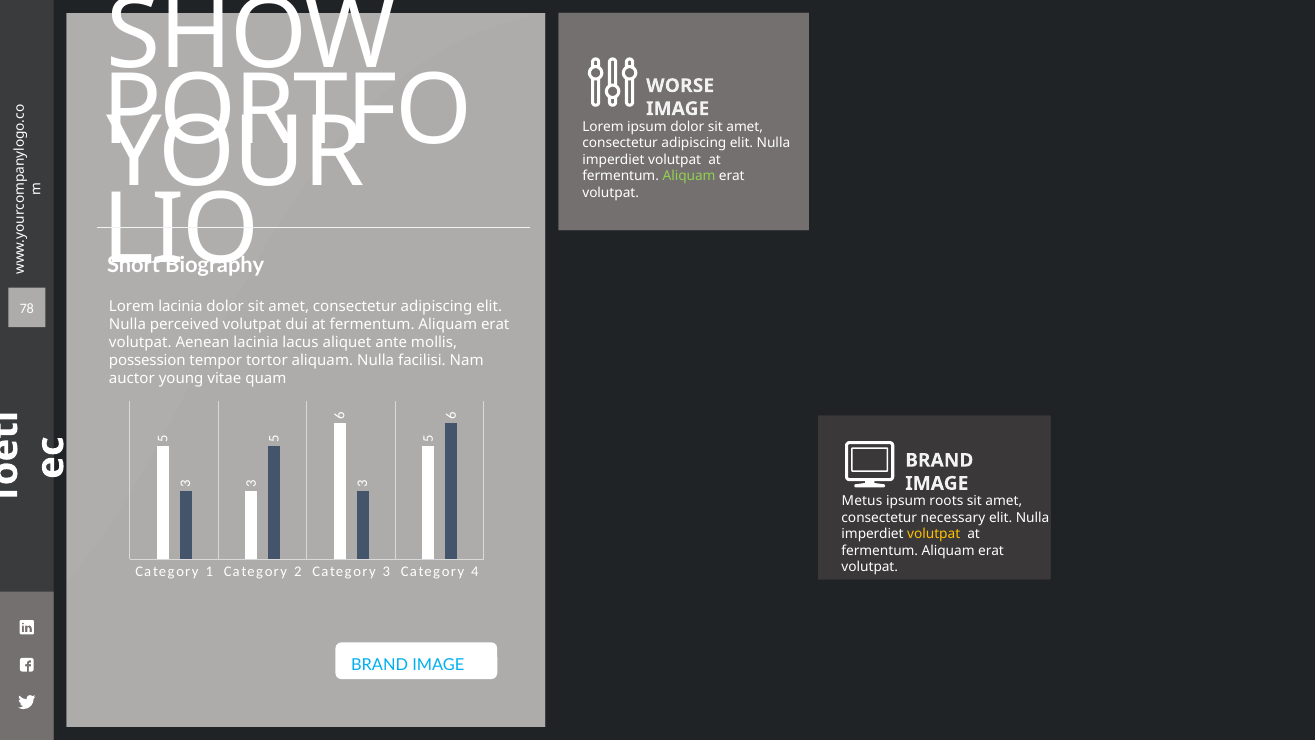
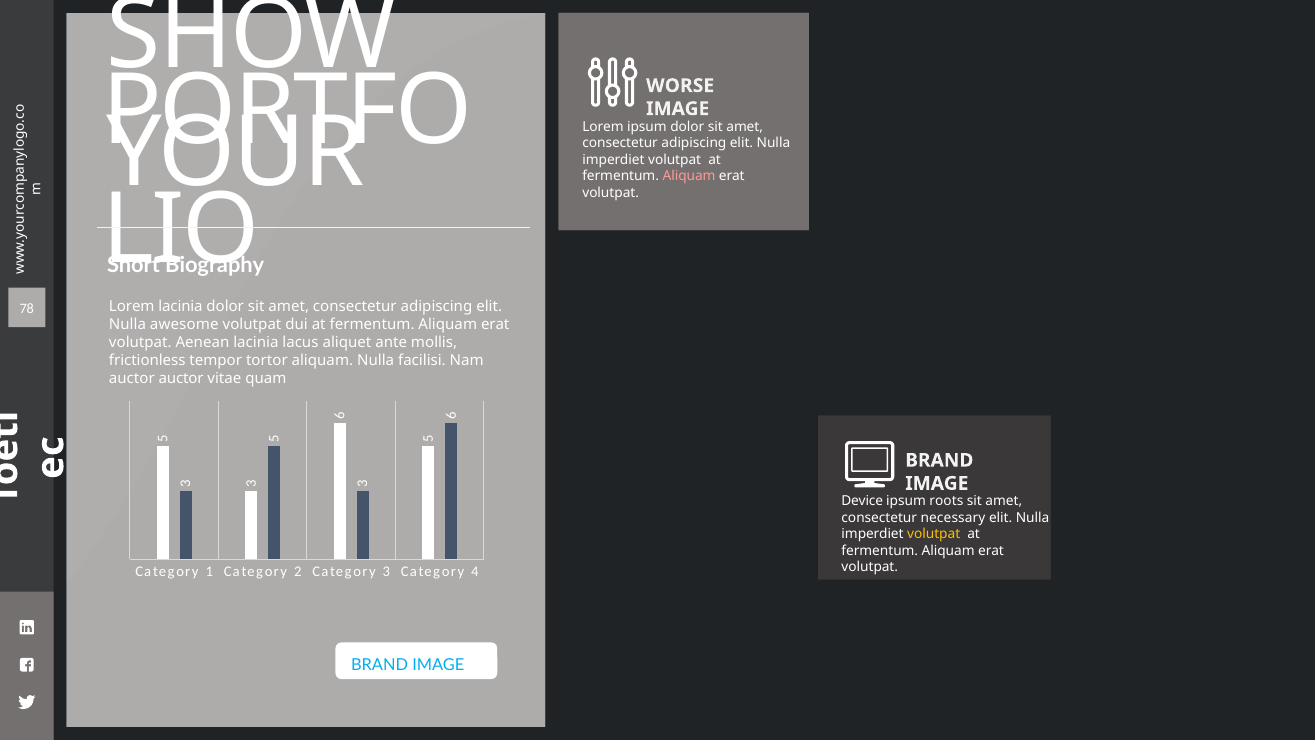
Aliquam at (689, 176) colour: light green -> pink
perceived: perceived -> awesome
possession: possession -> frictionless
auctor young: young -> auctor
Metus: Metus -> Device
